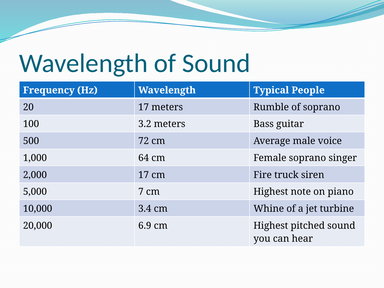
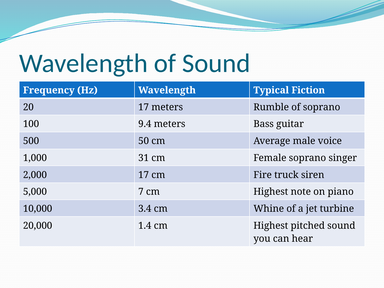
People: People -> Fiction
3.2: 3.2 -> 9.4
72: 72 -> 50
64: 64 -> 31
6.9: 6.9 -> 1.4
